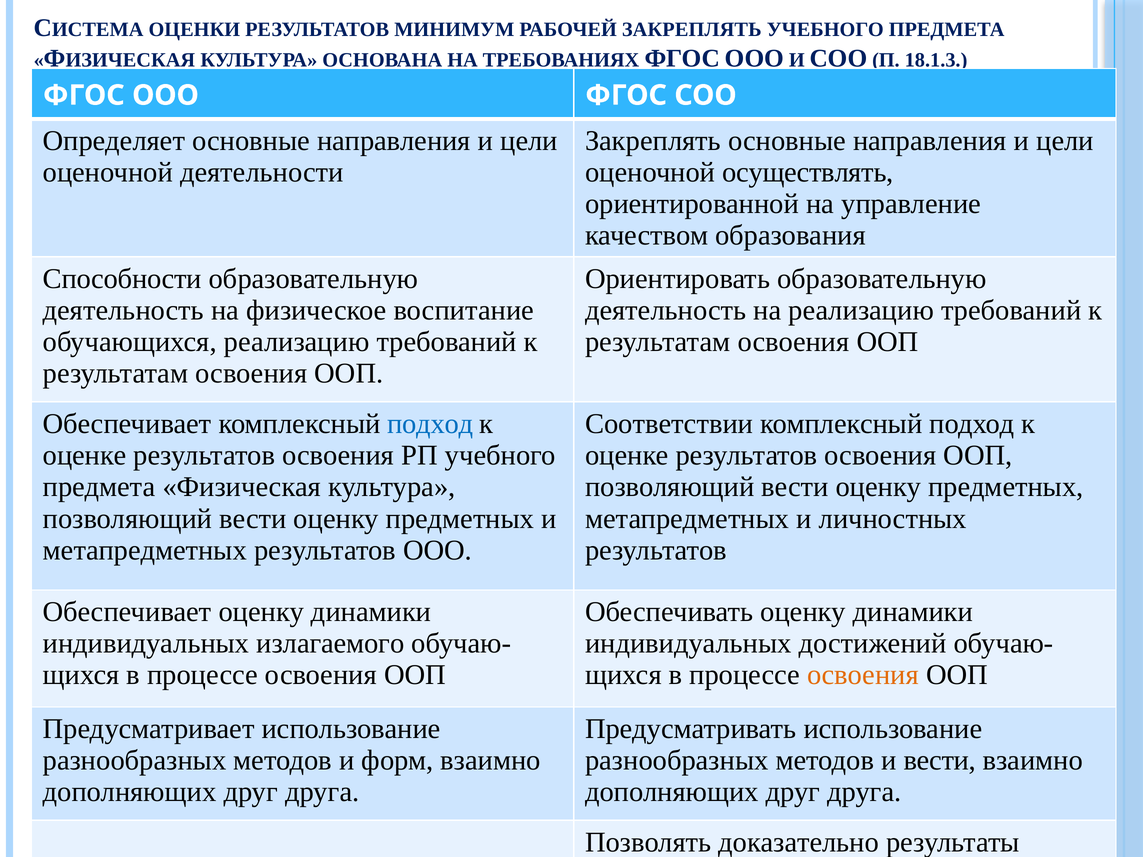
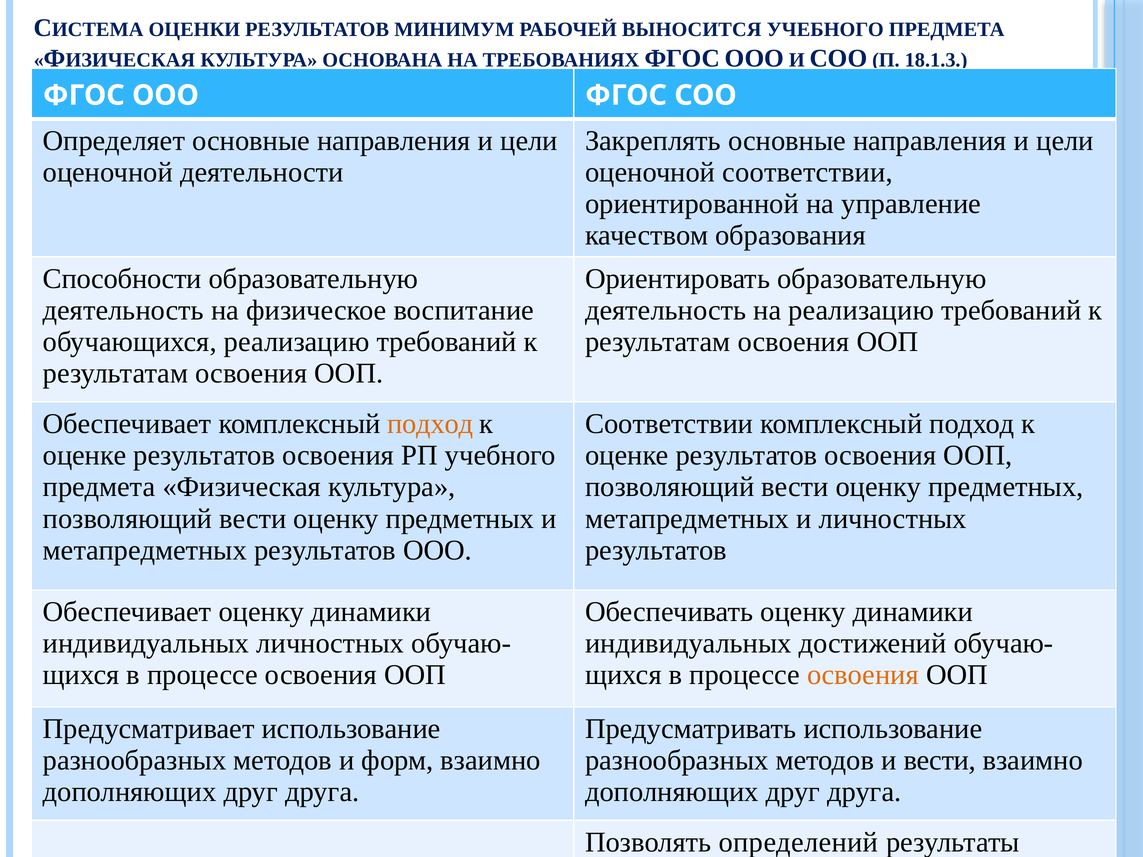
РАБОЧЕЙ ЗАКРЕПЛЯТЬ: ЗАКРЕПЛЯТЬ -> ВЫНОСИТСЯ
оценочной осуществлять: осуществлять -> соответствии
подход at (430, 424) colour: blue -> orange
индивидуальных излагаемого: излагаемого -> личностных
доказательно: доказательно -> определений
